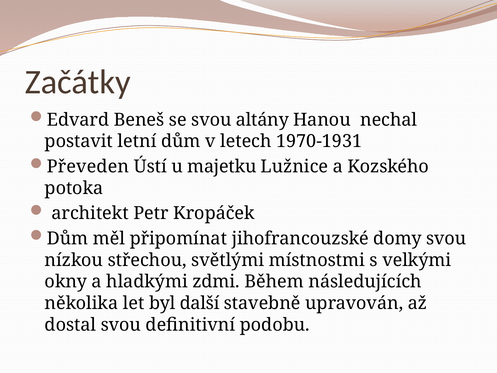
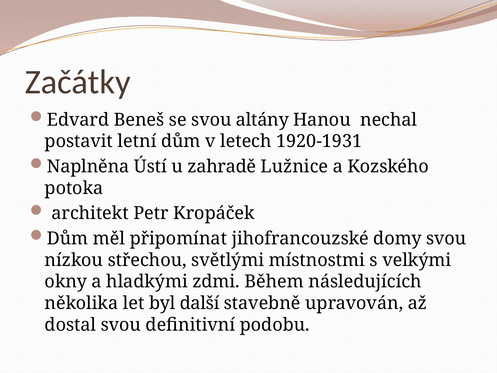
1970-1931: 1970-1931 -> 1920-1931
Převeden: Převeden -> Naplněna
majetku: majetku -> zahradě
